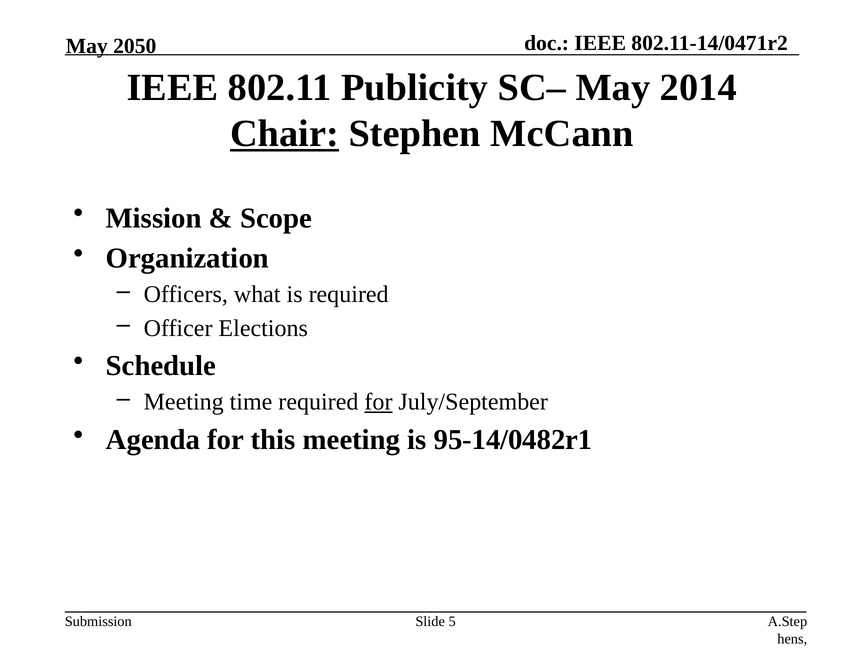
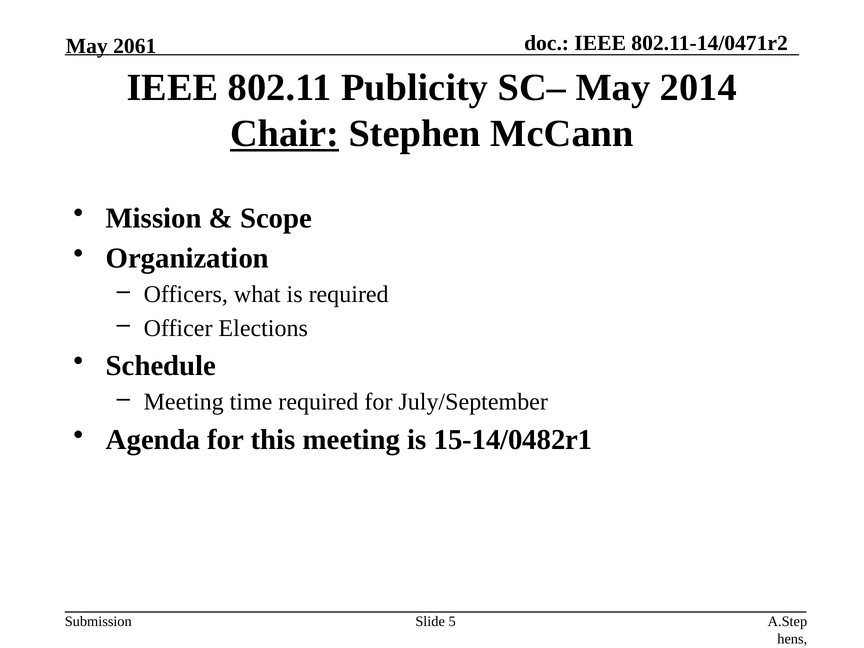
2050: 2050 -> 2061
for at (378, 402) underline: present -> none
95-14/0482r1: 95-14/0482r1 -> 15-14/0482r1
